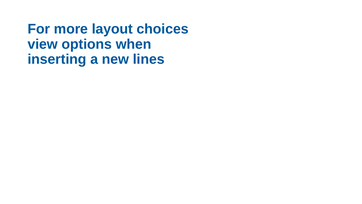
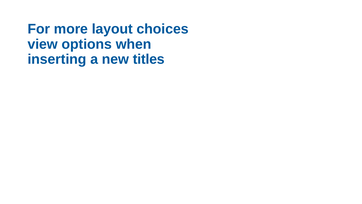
lines: lines -> titles
